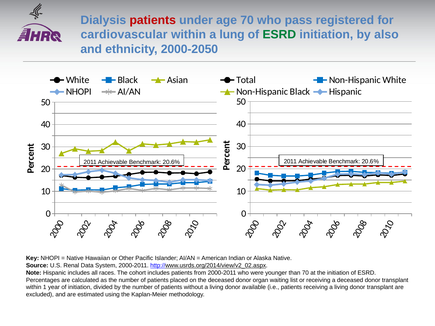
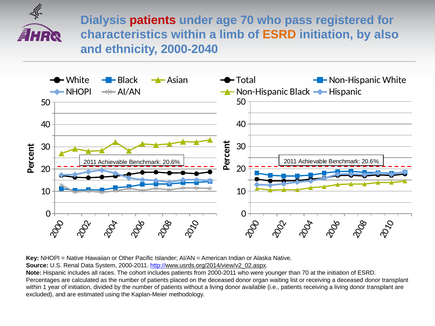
cardiovascular: cardiovascular -> characteristics
lung: lung -> limb
ESRD at (279, 35) colour: green -> orange
2000-2050: 2000-2050 -> 2000-2040
